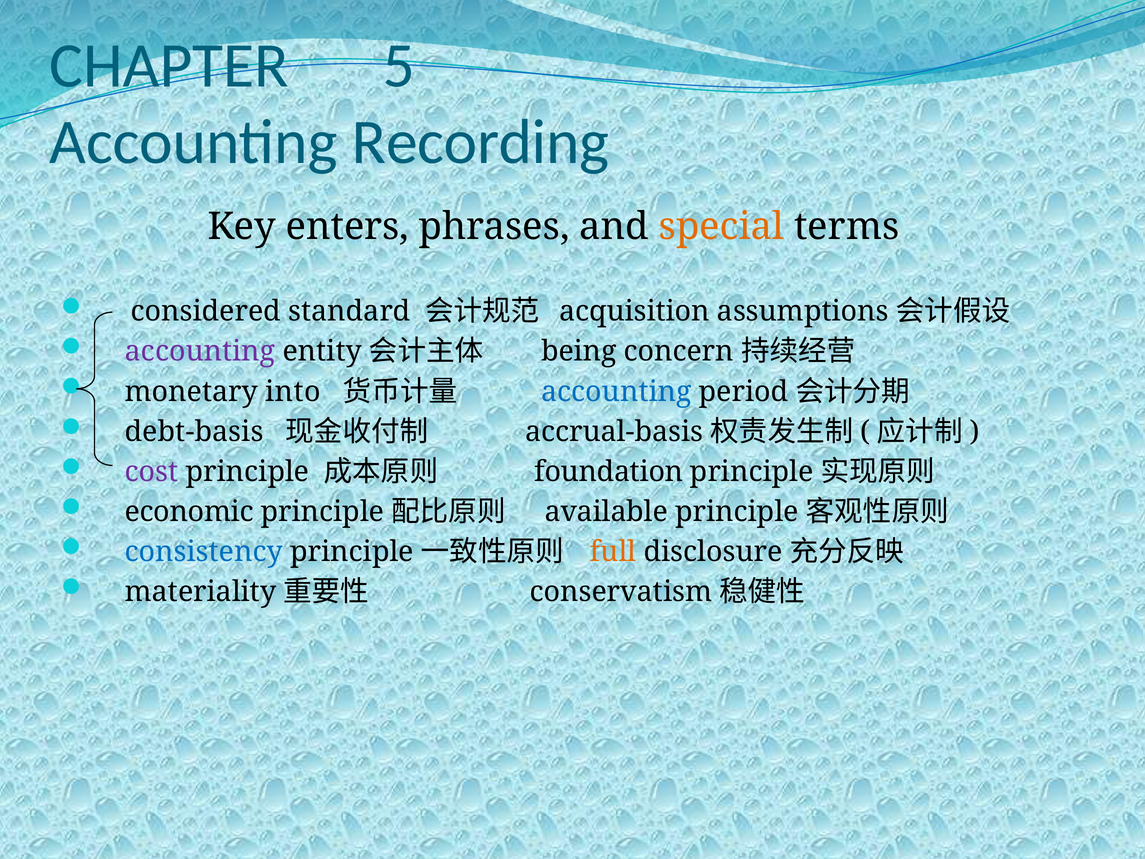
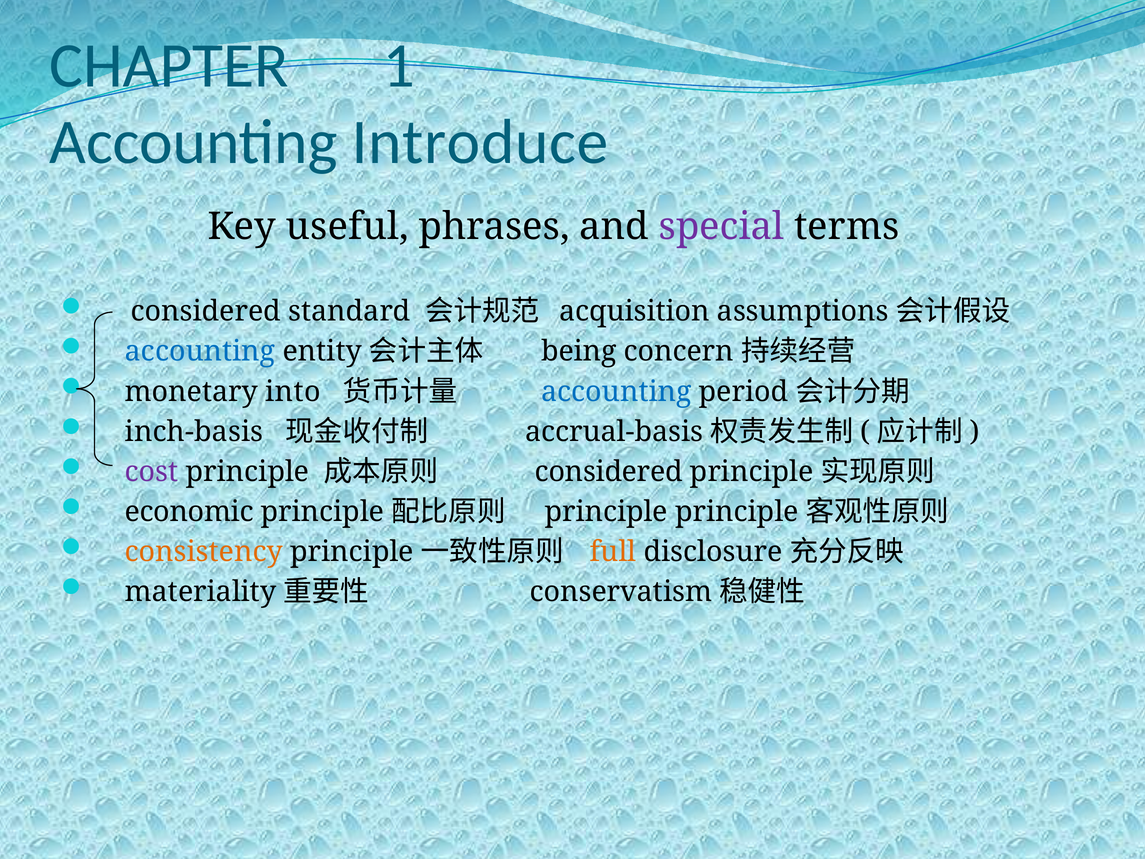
5: 5 -> 1
Recording: Recording -> Introduce
enters: enters -> useful
special colour: orange -> purple
accounting at (200, 351) colour: purple -> blue
debt-basis: debt-basis -> inch-basis
foundation at (609, 472): foundation -> considered
available at (606, 512): available -> principle
consistency colour: blue -> orange
